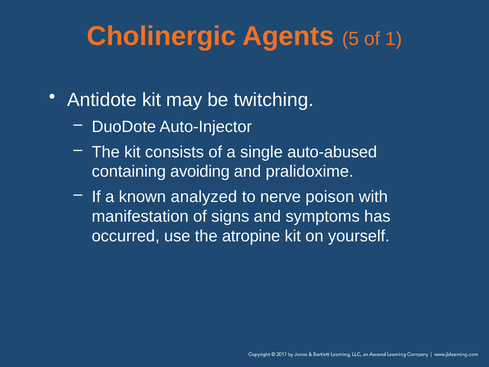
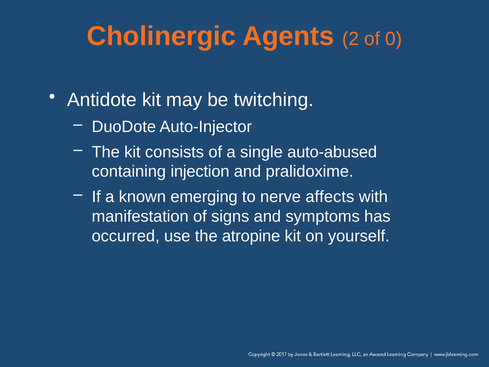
5: 5 -> 2
1: 1 -> 0
avoiding: avoiding -> injection
analyzed: analyzed -> emerging
poison: poison -> affects
